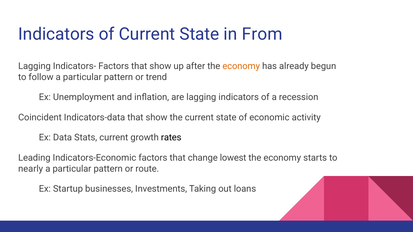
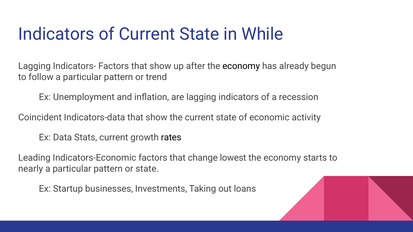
From: From -> While
economy at (241, 66) colour: orange -> black
or route: route -> state
